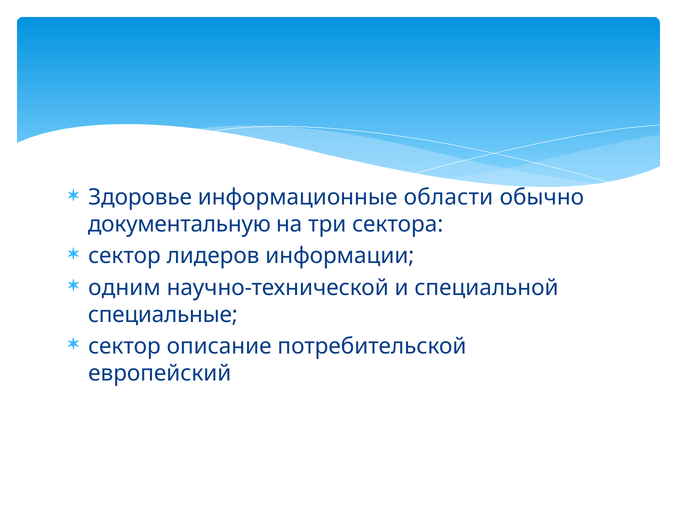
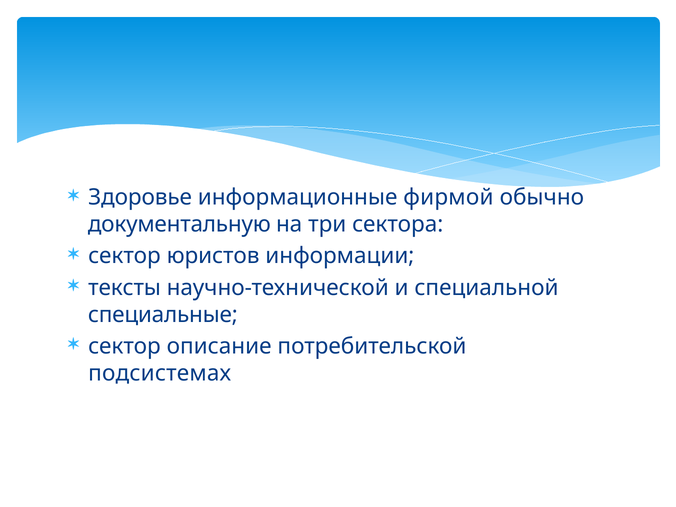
области: области -> фирмой
лидеров: лидеров -> юристов
одним: одним -> тексты
европейский: европейский -> подсистемах
